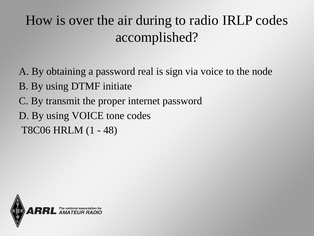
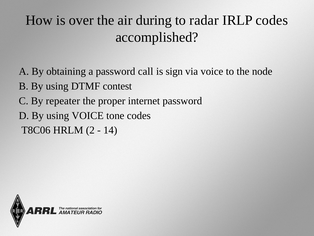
radio: radio -> radar
real: real -> call
initiate: initiate -> contest
transmit: transmit -> repeater
1: 1 -> 2
48: 48 -> 14
